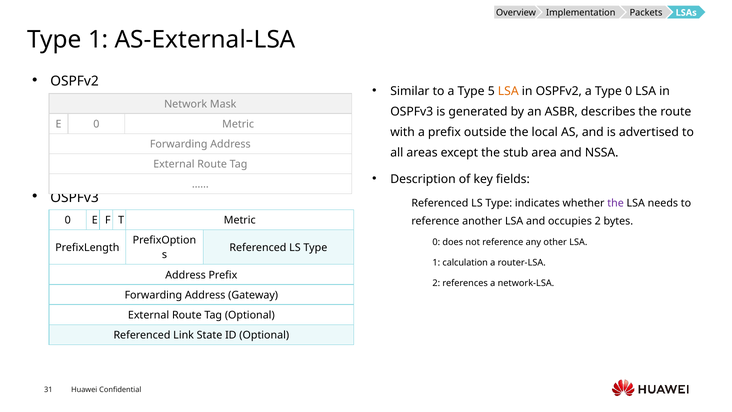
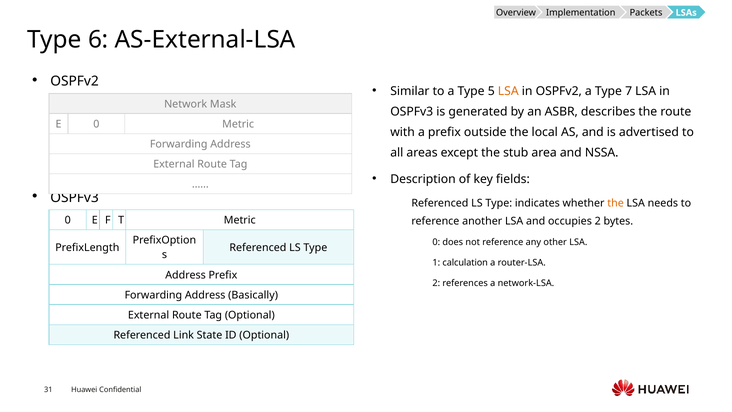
1: 1 -> 6
Type 0: 0 -> 7
the at (616, 203) colour: purple -> orange
Gateway: Gateway -> Basically
